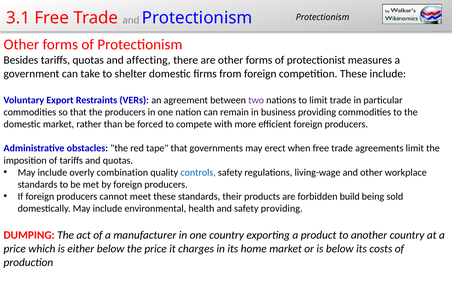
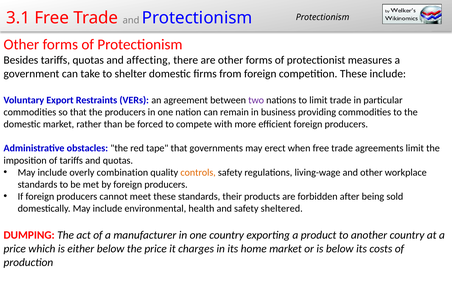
controls colour: blue -> orange
build: build -> after
safety providing: providing -> sheltered
